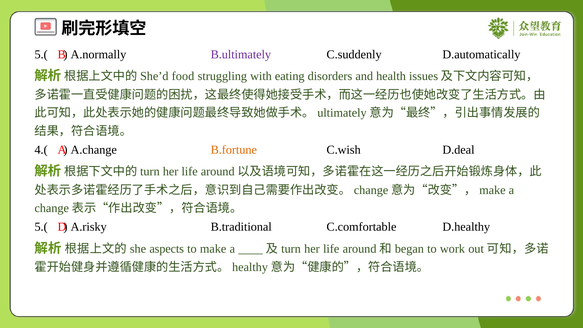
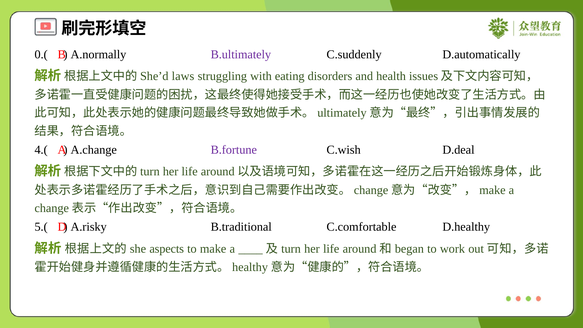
5.( at (41, 55): 5.( -> 0.(
food: food -> laws
B.fortune colour: orange -> purple
